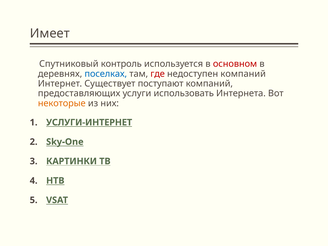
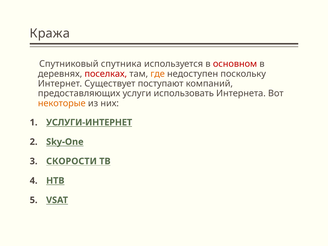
Имеет: Имеет -> Кража
контроль: контроль -> спутника
поселках colour: blue -> red
где colour: red -> orange
недоступен компаний: компаний -> поскольку
КАРТИНКИ: КАРТИНКИ -> СКОРОСТИ
